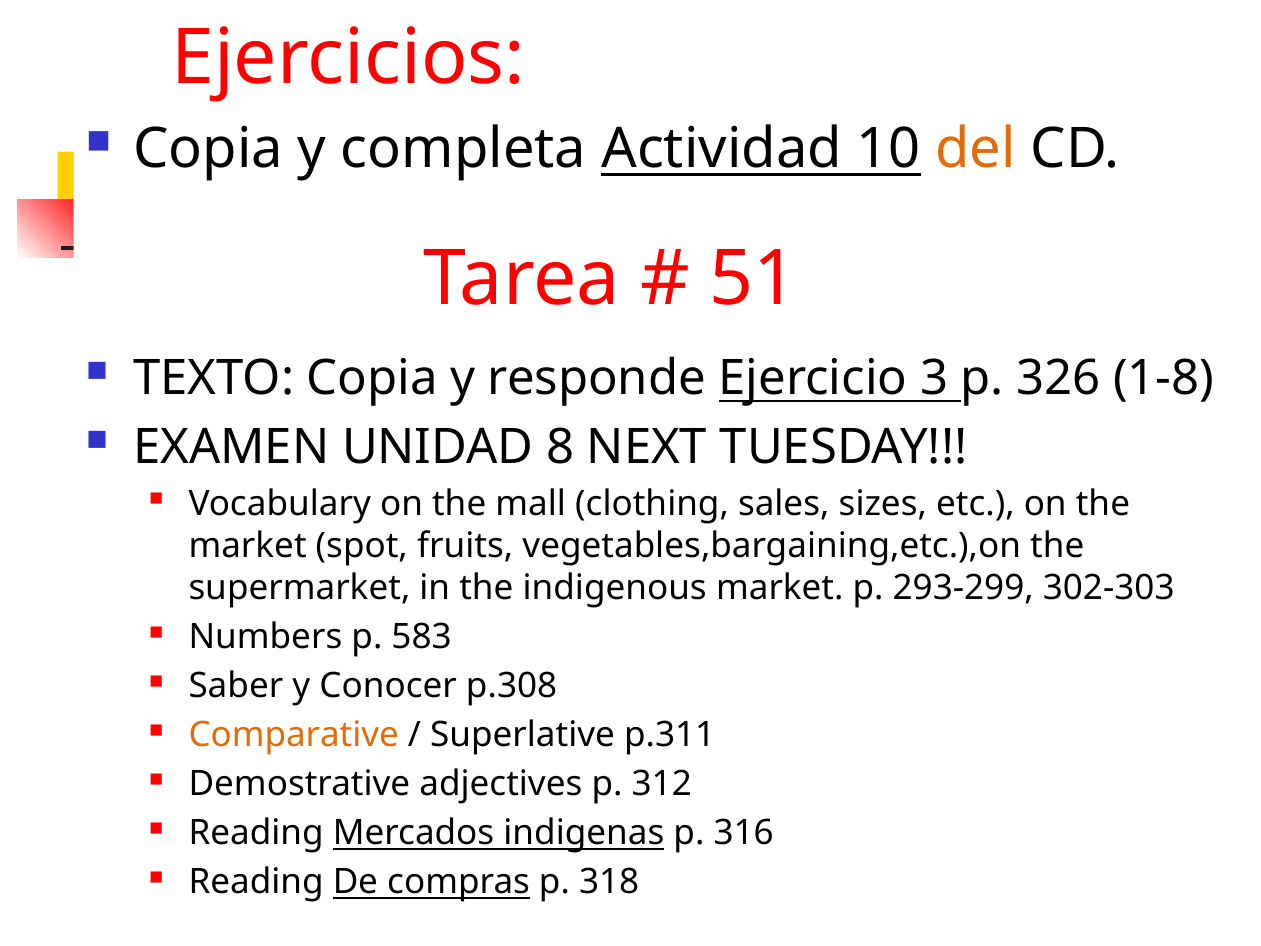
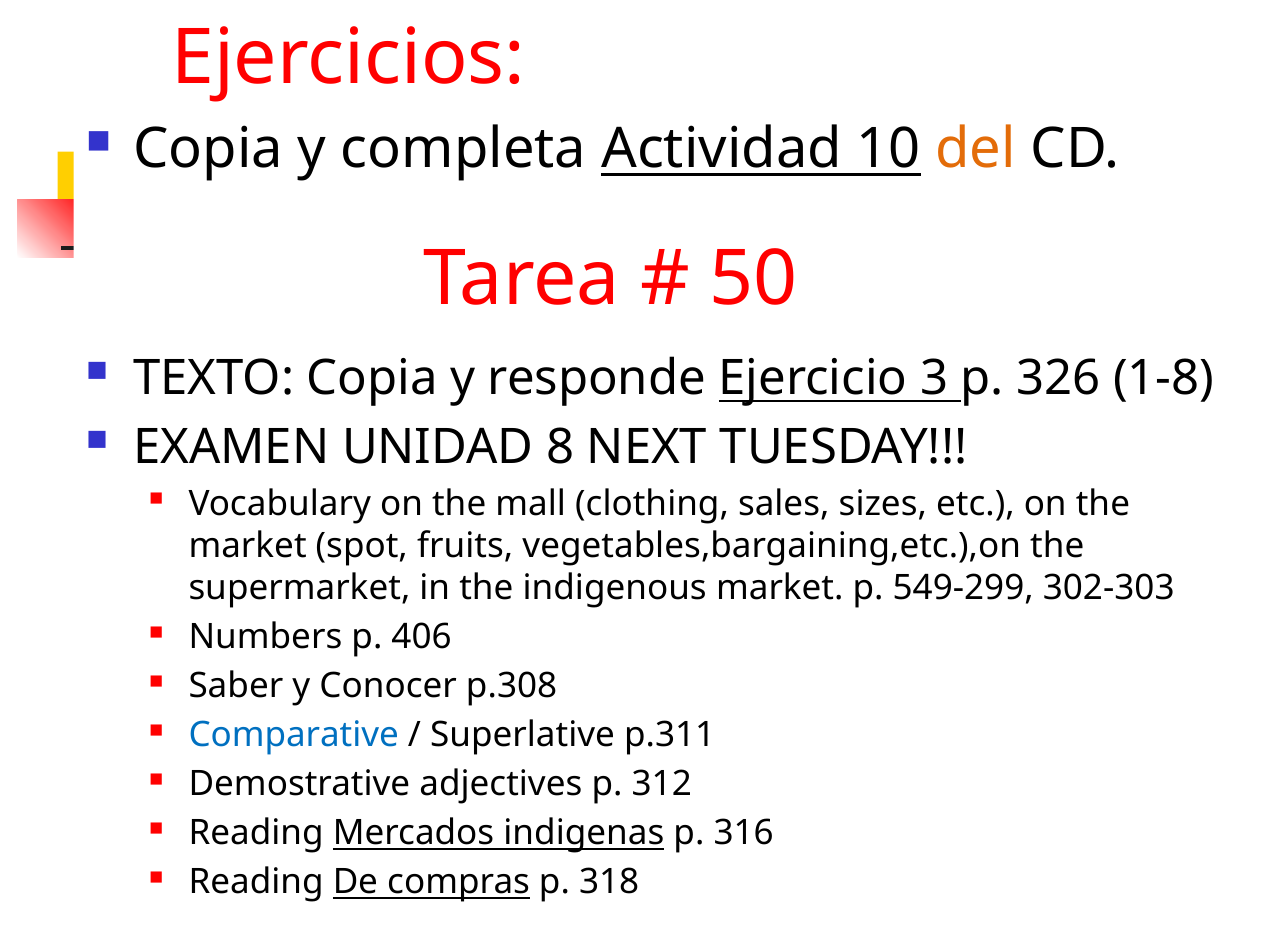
51: 51 -> 50
293-299: 293-299 -> 549-299
583: 583 -> 406
Comparative colour: orange -> blue
